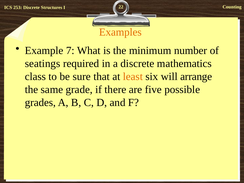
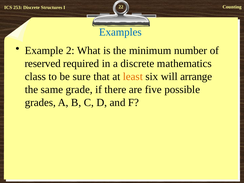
Examples colour: orange -> blue
7: 7 -> 2
seatings: seatings -> reserved
